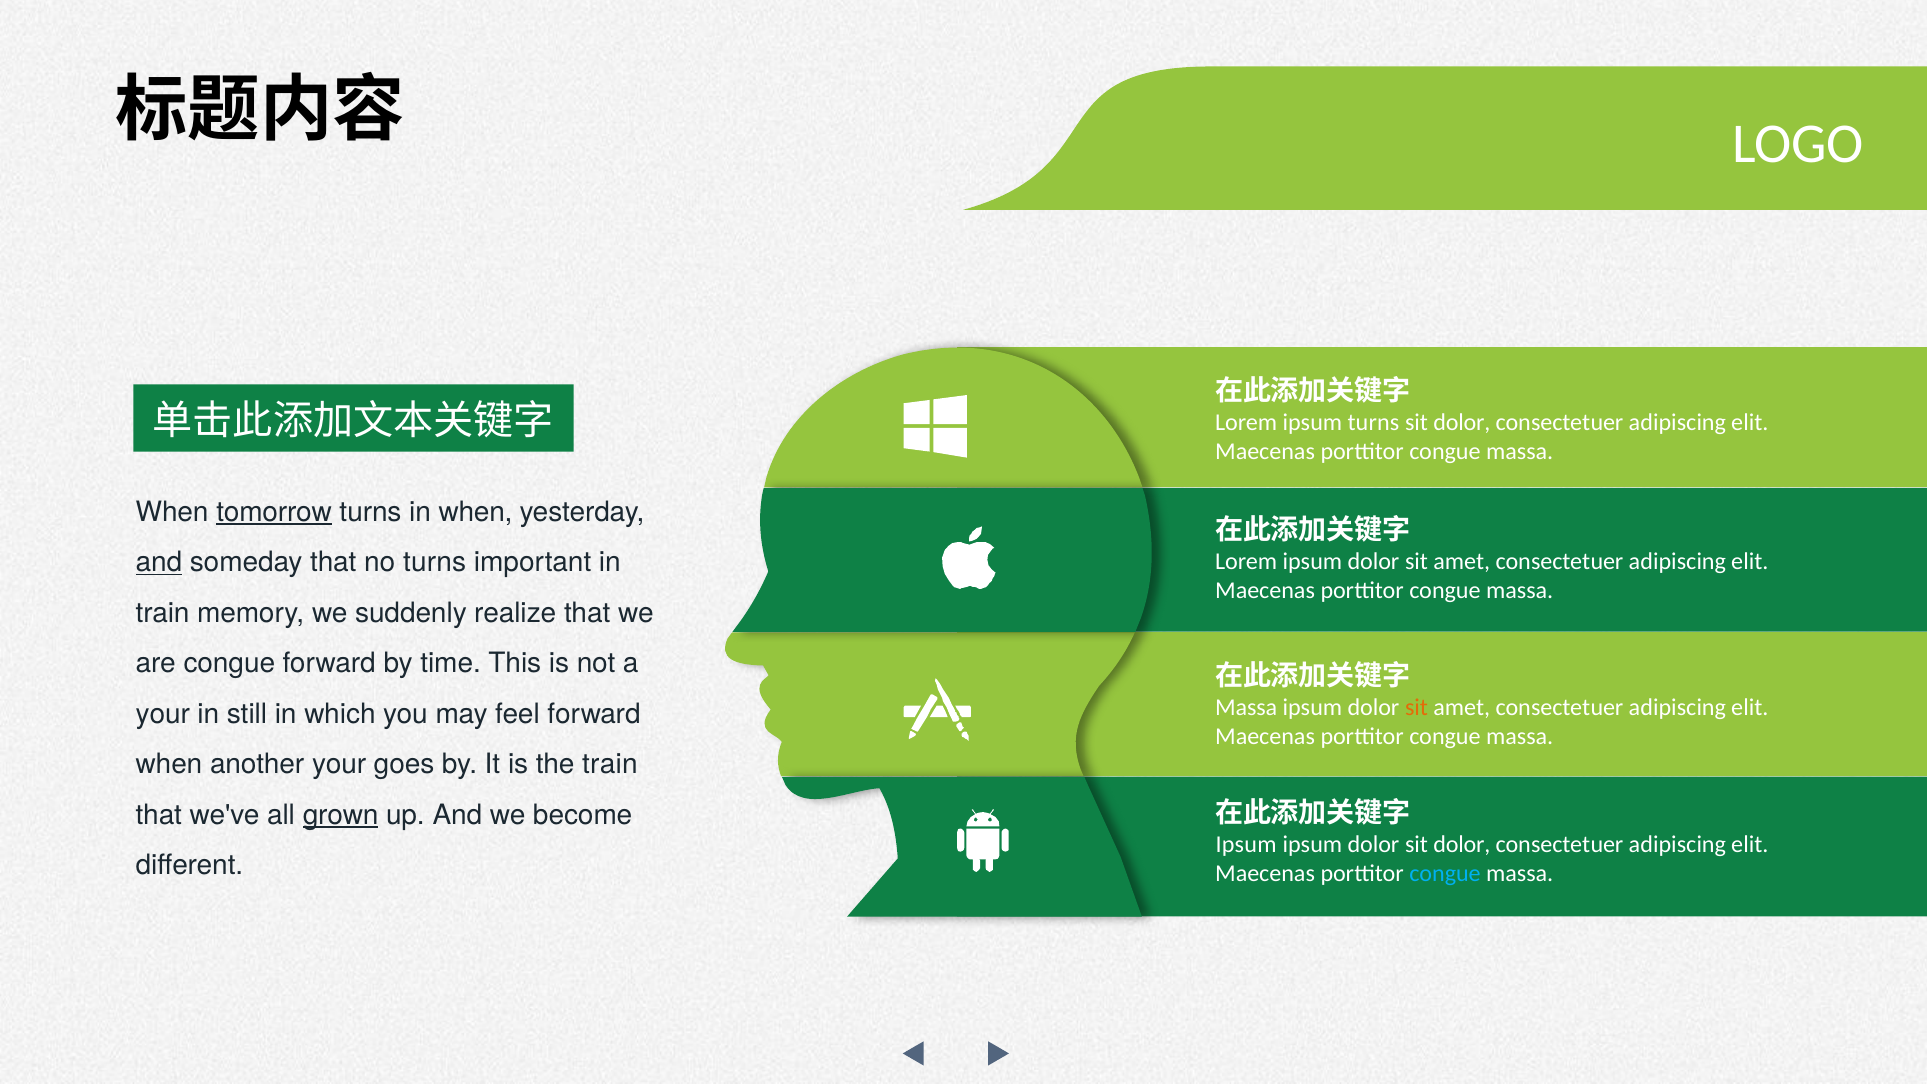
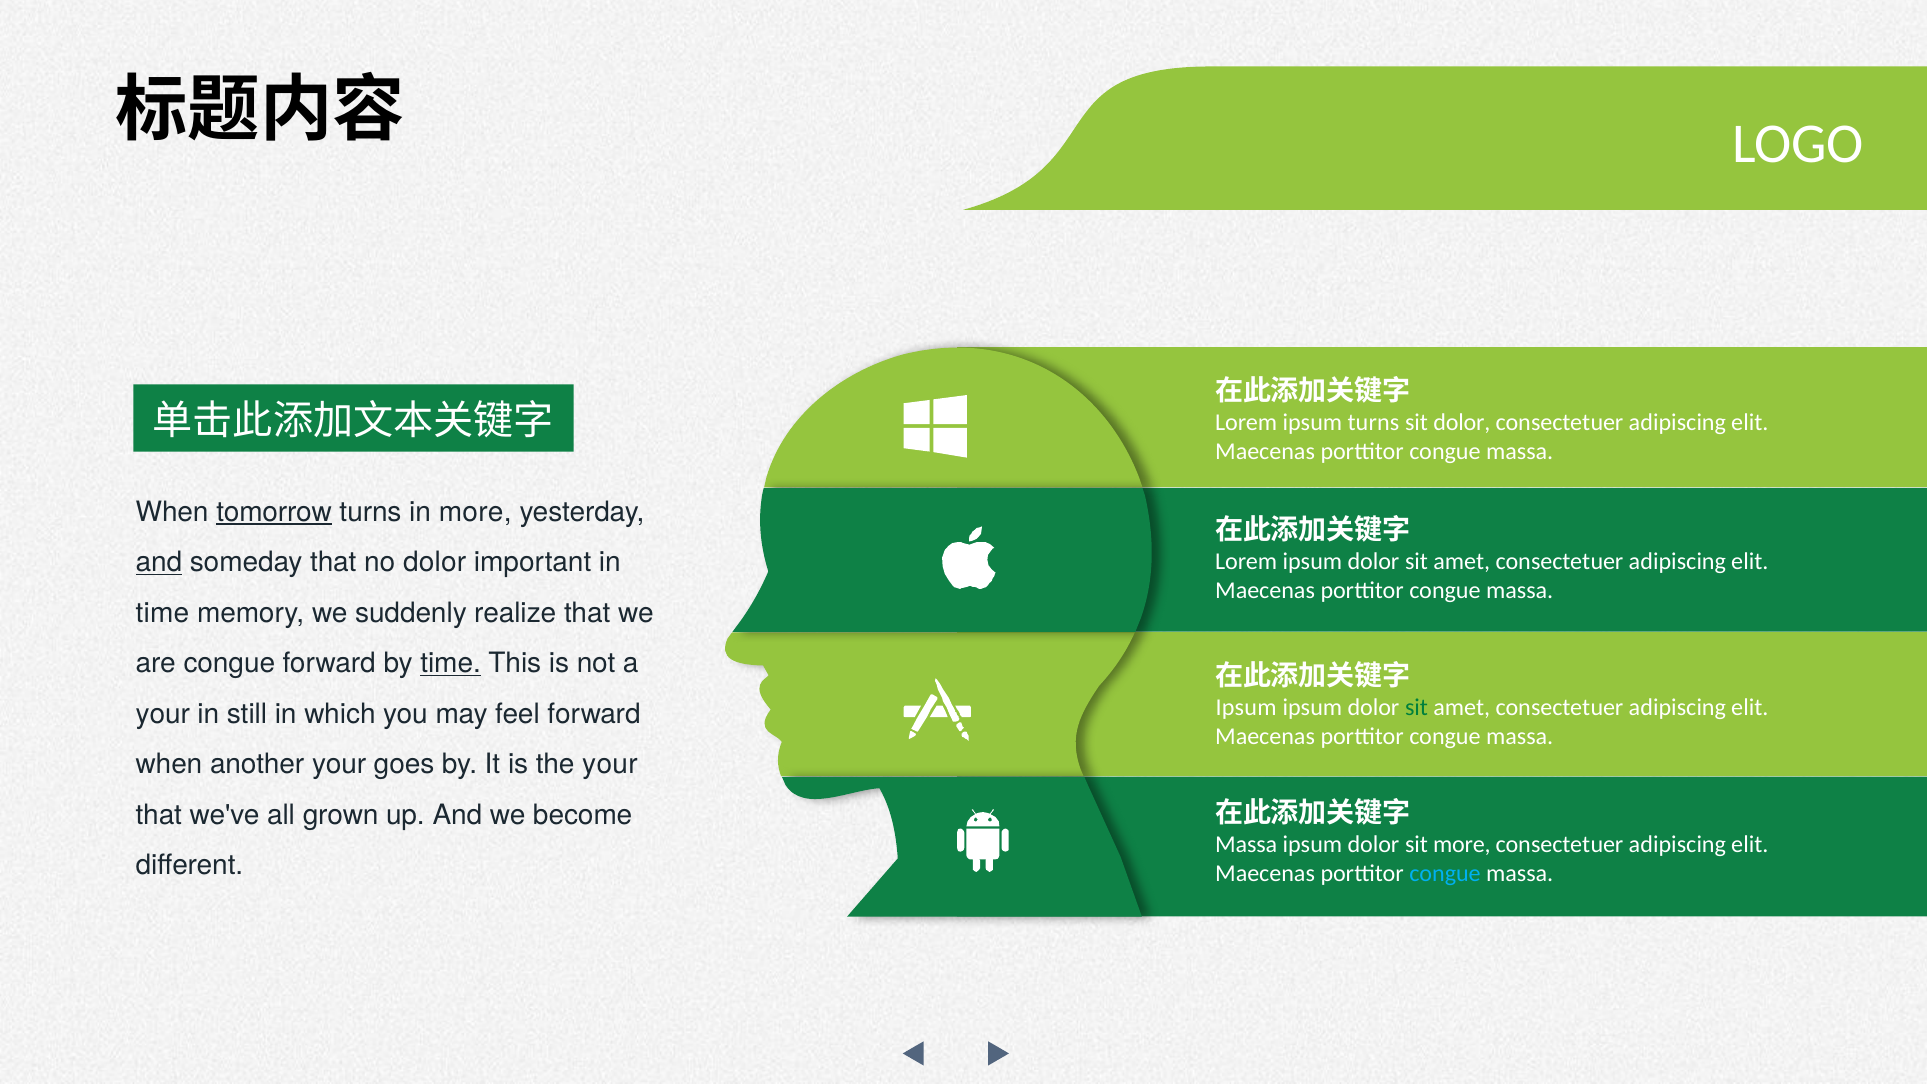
in when: when -> more
no turns: turns -> dolor
train at (163, 613): train -> time
time at (451, 663) underline: none -> present
Massa at (1246, 708): Massa -> Ipsum
sit at (1417, 708) colour: orange -> green
the train: train -> your
grown underline: present -> none
Ipsum at (1246, 844): Ipsum -> Massa
dolor sit dolor: dolor -> more
